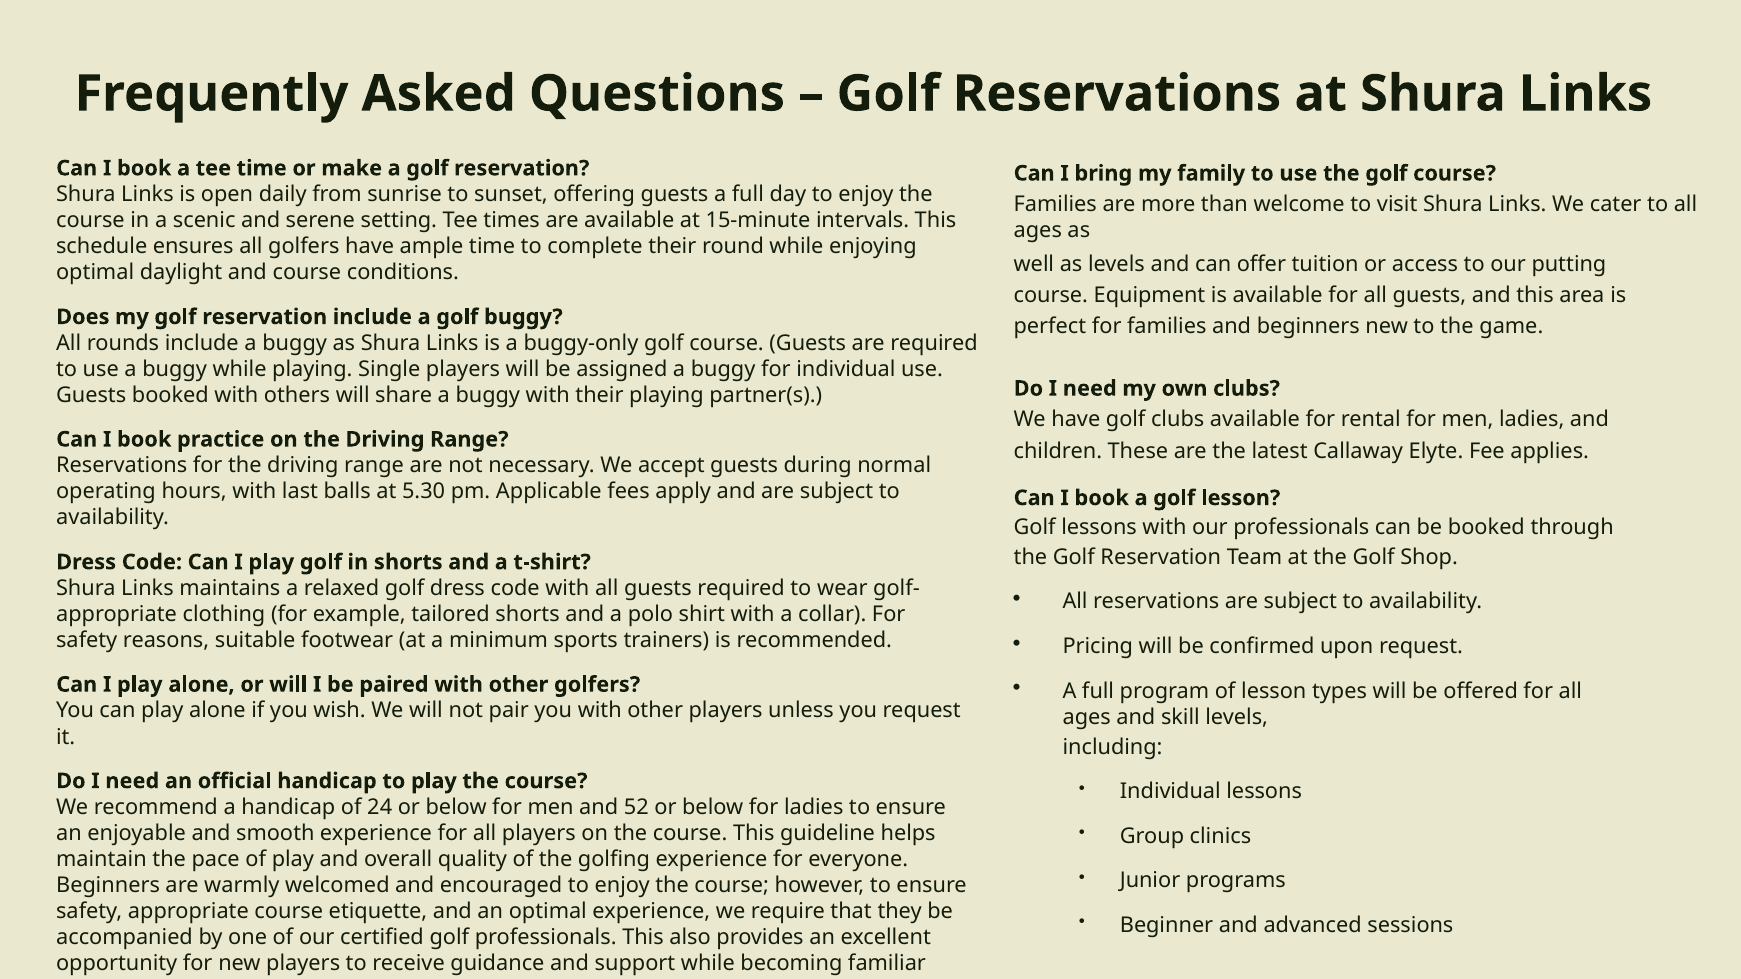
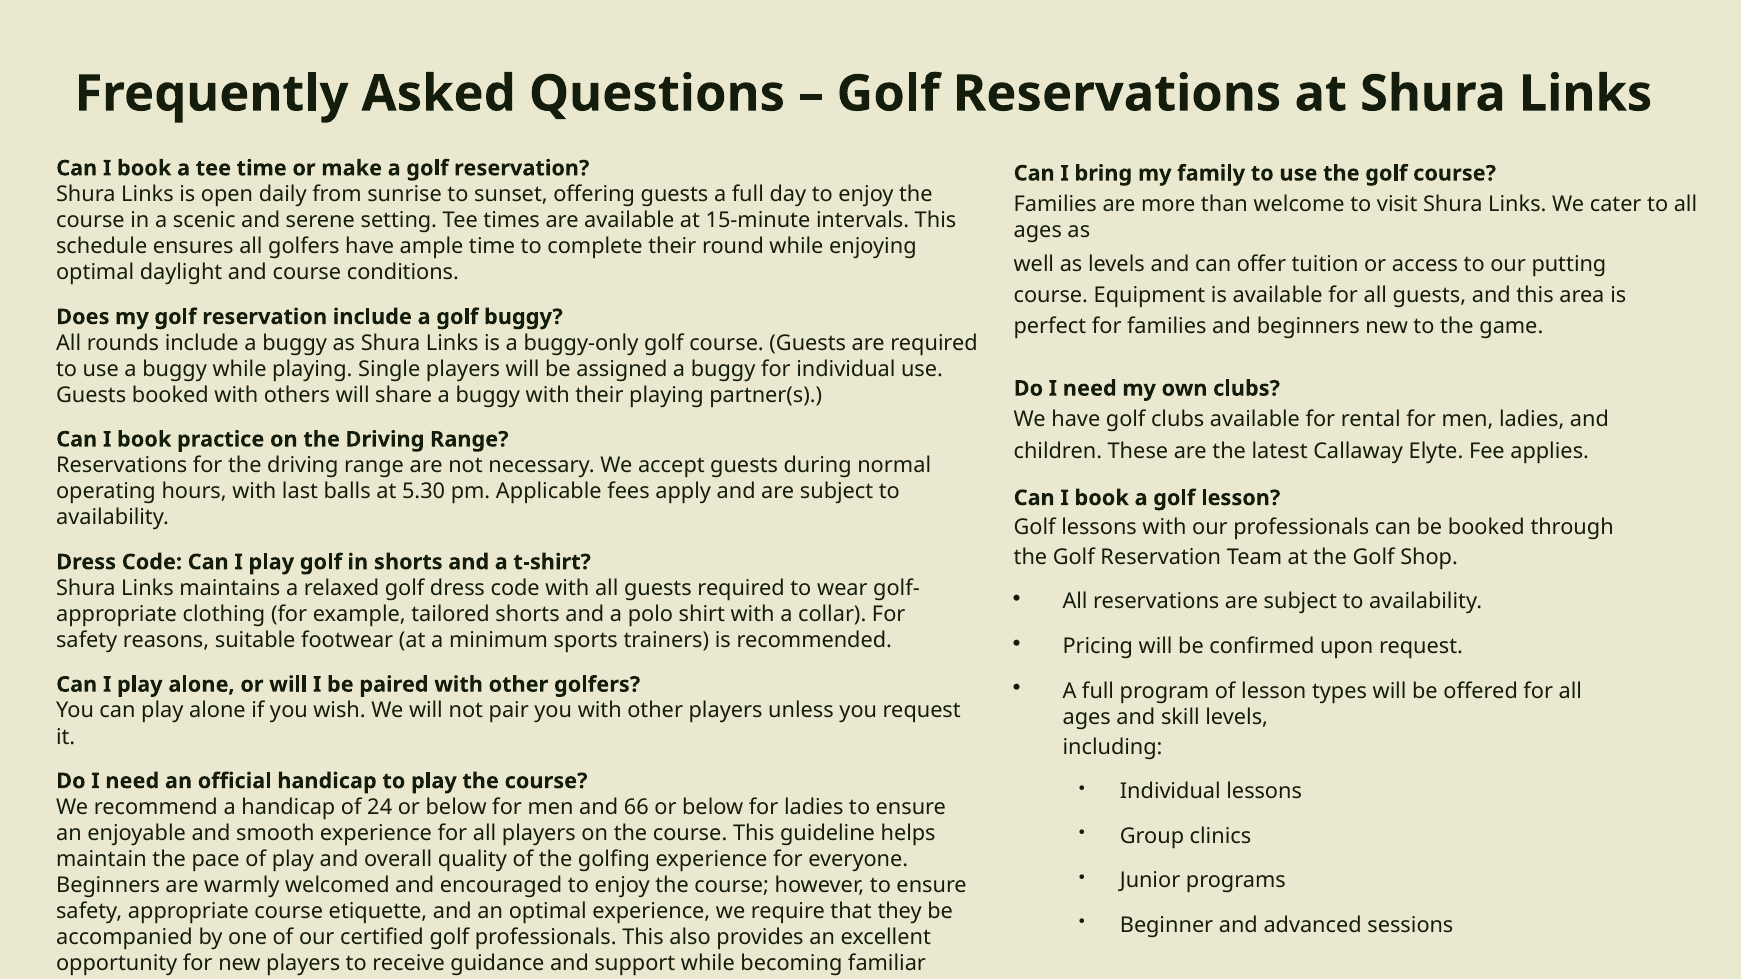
52: 52 -> 66
